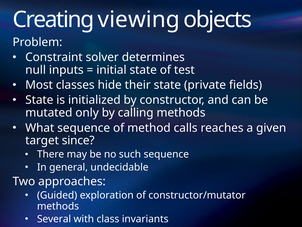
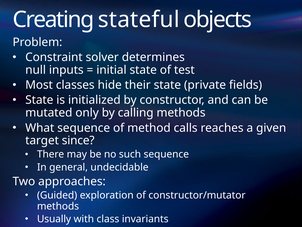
viewing: viewing -> stateful
Several: Several -> Usually
